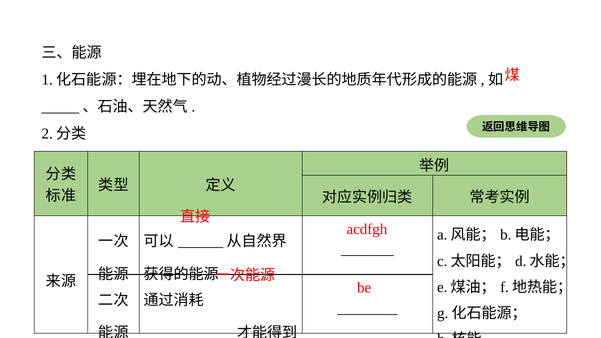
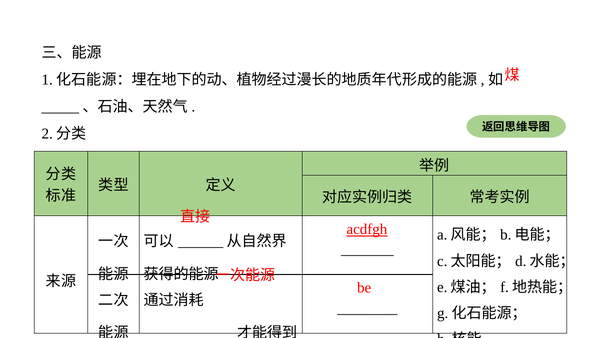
acdfgh underline: none -> present
